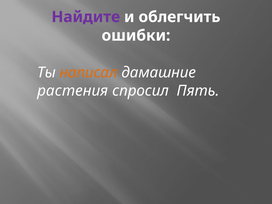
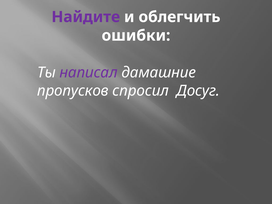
написал colour: orange -> purple
растения: растения -> пропусков
Пять: Пять -> Досуг
